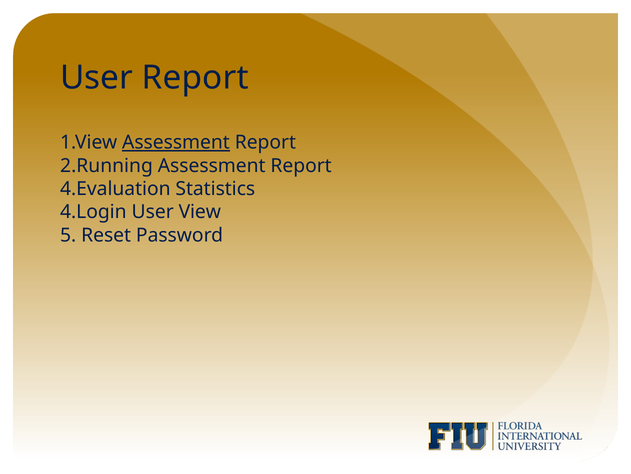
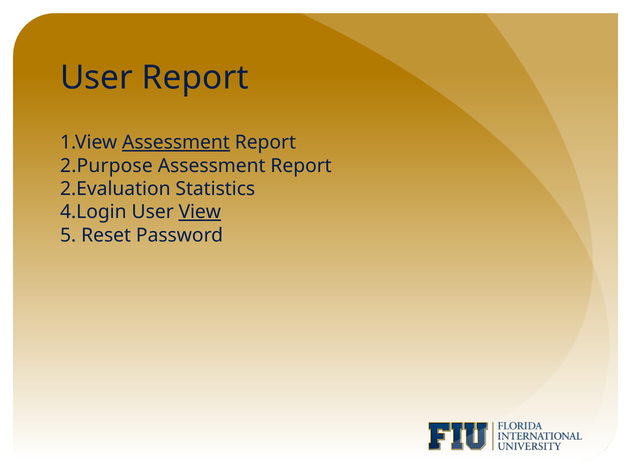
2.Running: 2.Running -> 2.Purpose
4.Evaluation: 4.Evaluation -> 2.Evaluation
View underline: none -> present
